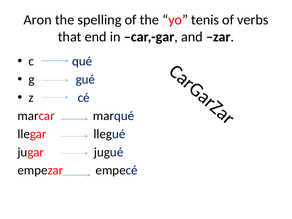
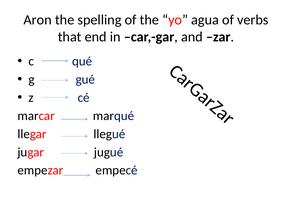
tenis: tenis -> agua
